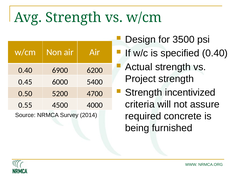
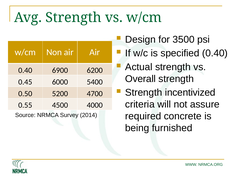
Project: Project -> Overall
